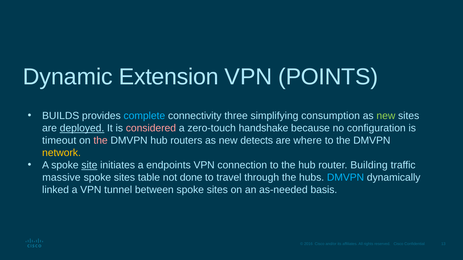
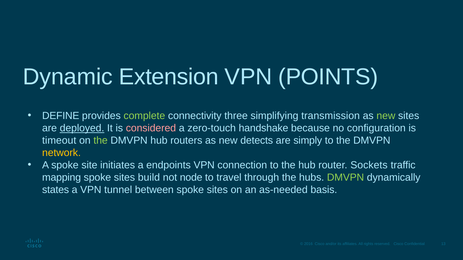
BUILDS: BUILDS -> DEFINE
complete colour: light blue -> light green
consumption: consumption -> transmission
the at (101, 141) colour: pink -> light green
where: where -> simply
site underline: present -> none
Building: Building -> Sockets
massive: massive -> mapping
table: table -> build
done: done -> node
DMVPN at (346, 178) colour: light blue -> light green
linked: linked -> states
